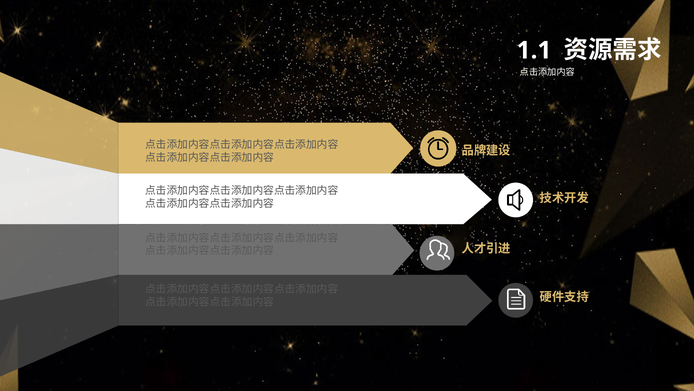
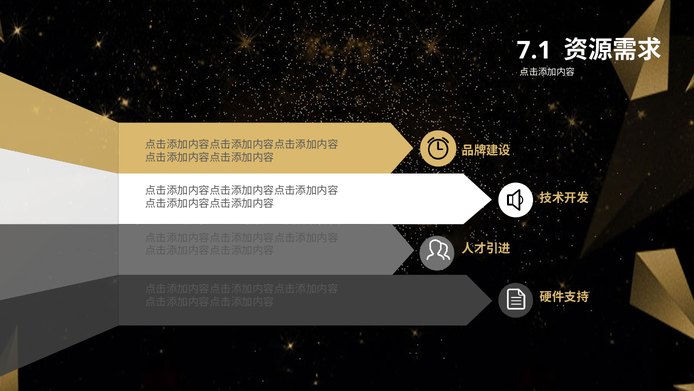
1.1: 1.1 -> 7.1
